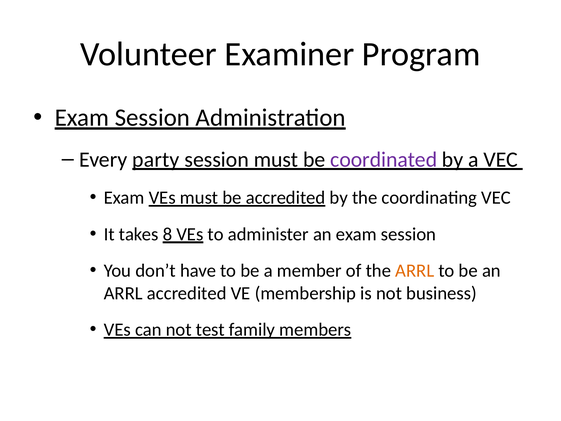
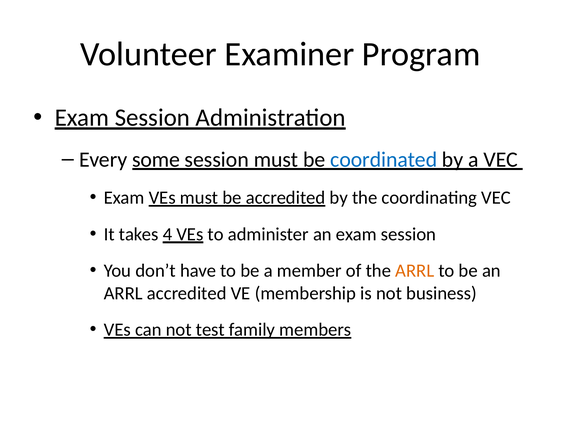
party: party -> some
coordinated colour: purple -> blue
8: 8 -> 4
